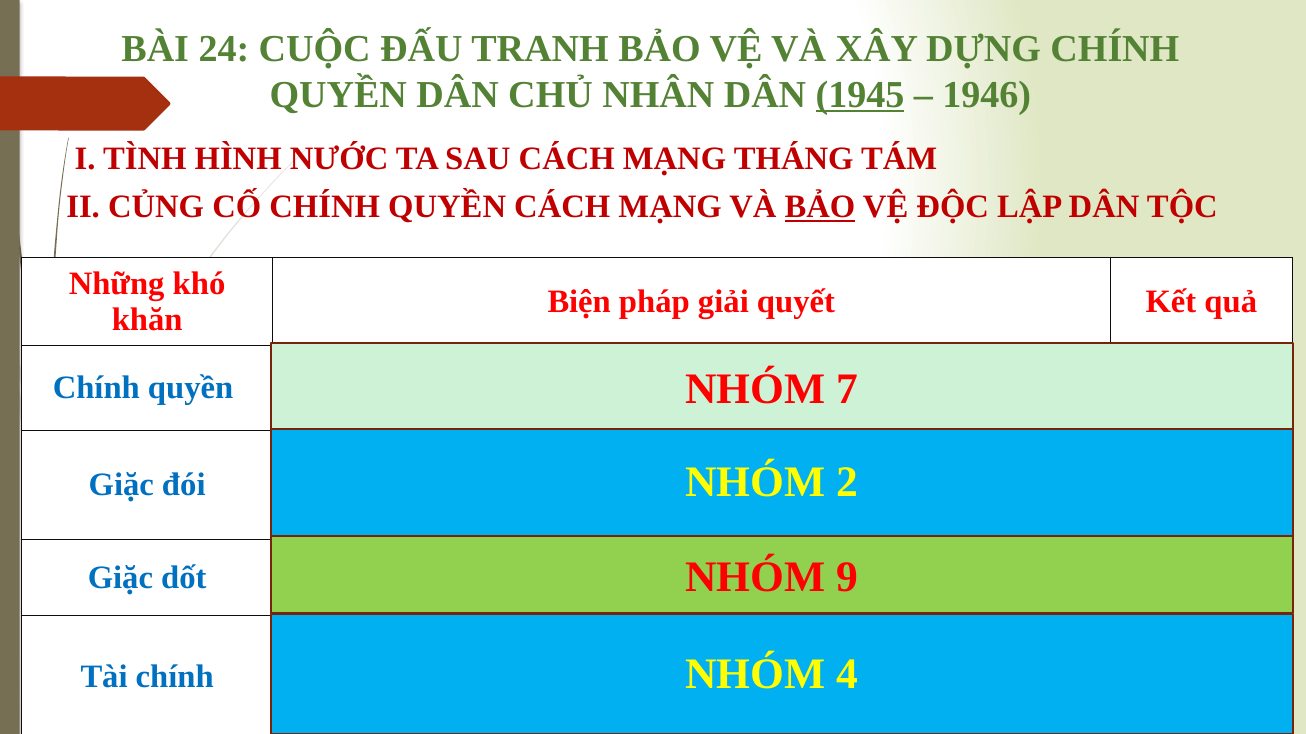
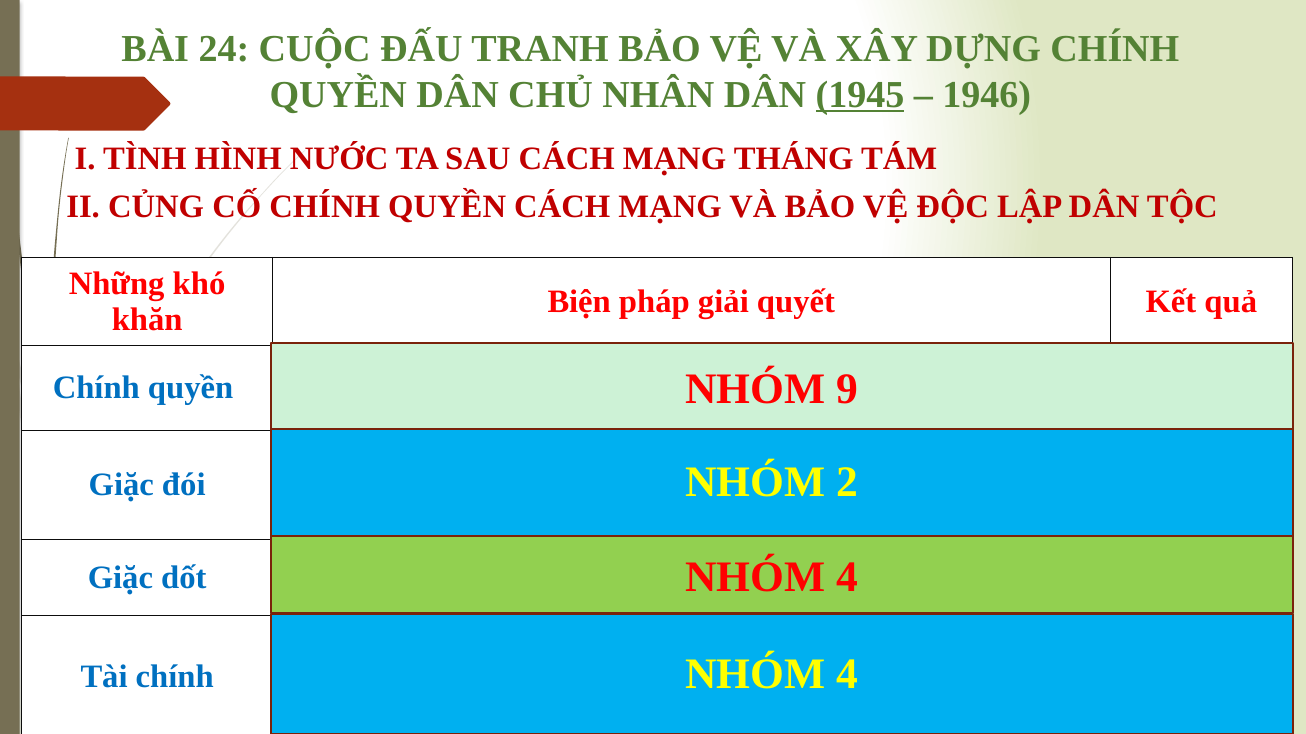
BẢO at (820, 207) underline: present -> none
7: 7 -> 9
9 at (847, 578): 9 -> 4
